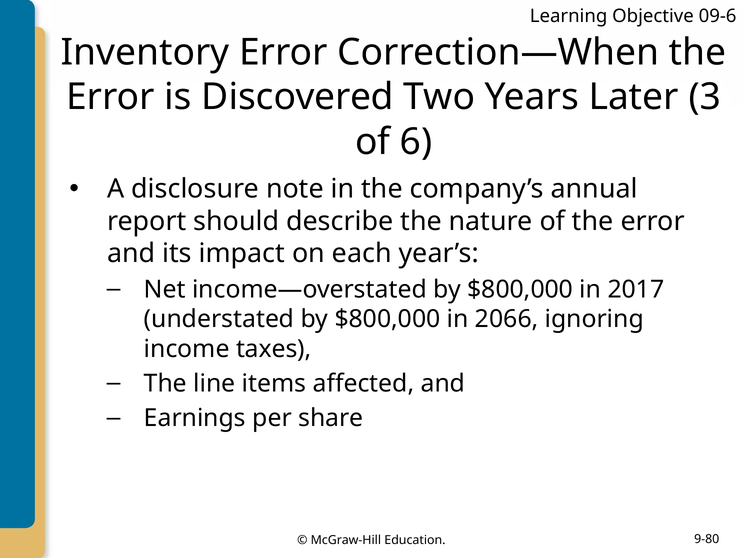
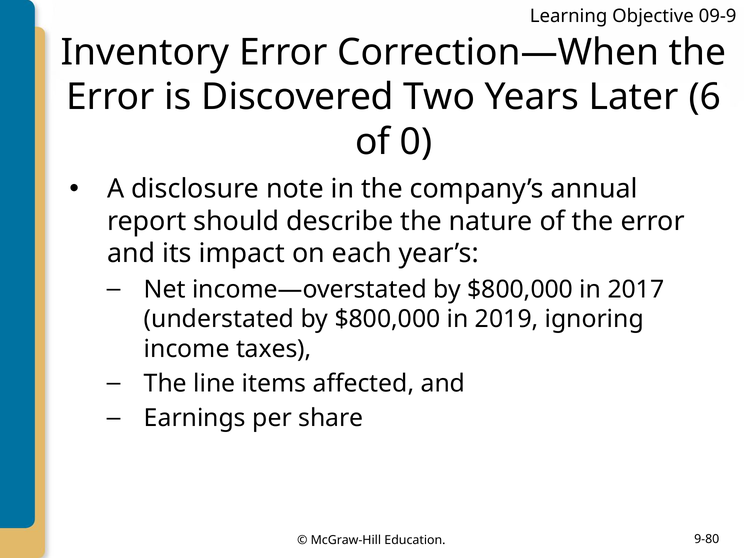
09-6: 09-6 -> 09-9
3: 3 -> 6
6: 6 -> 0
2066: 2066 -> 2019
